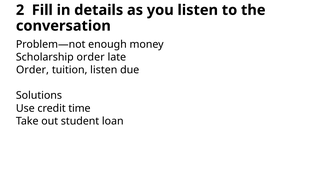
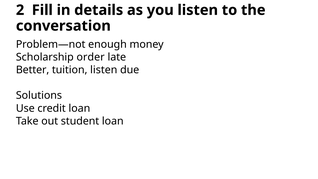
Order at (32, 70): Order -> Better
credit time: time -> loan
